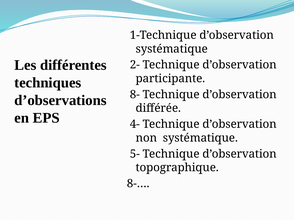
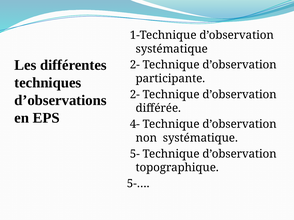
8- at (135, 95): 8- -> 2-
8-…: 8-… -> 5-…
